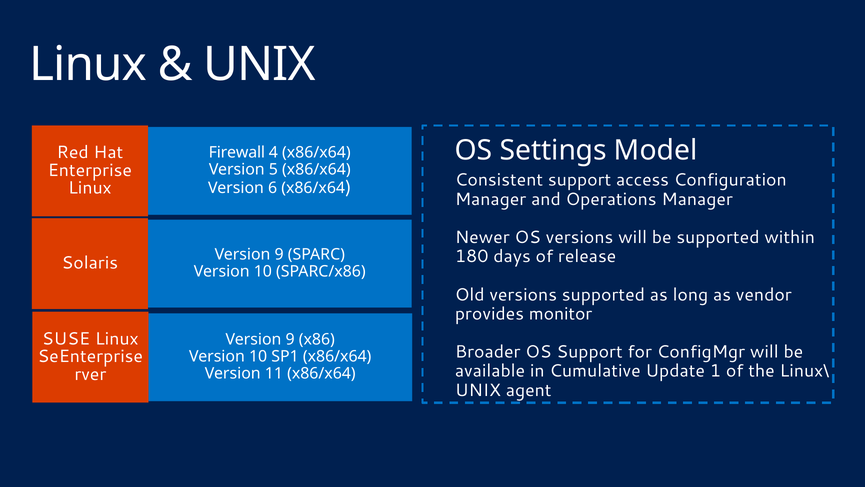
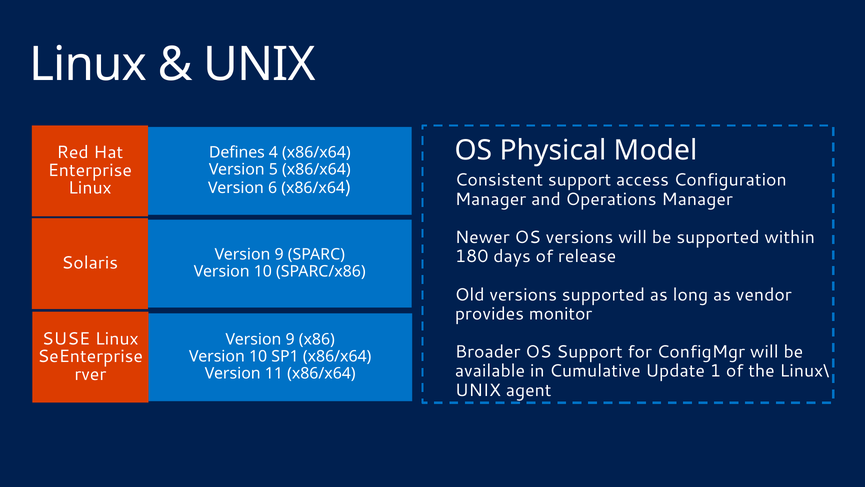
Settings: Settings -> Physical
Firewall: Firewall -> Defines
